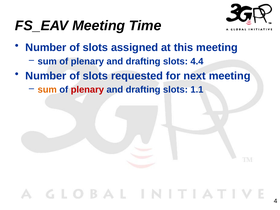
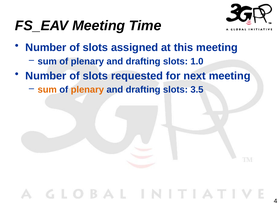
4.4: 4.4 -> 1.0
plenary at (87, 90) colour: red -> orange
1.1: 1.1 -> 3.5
